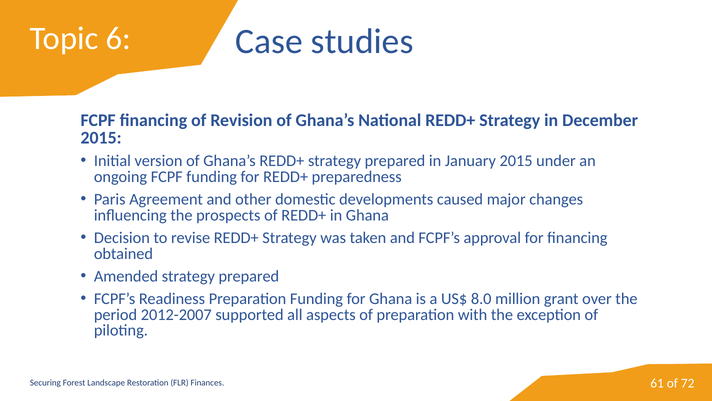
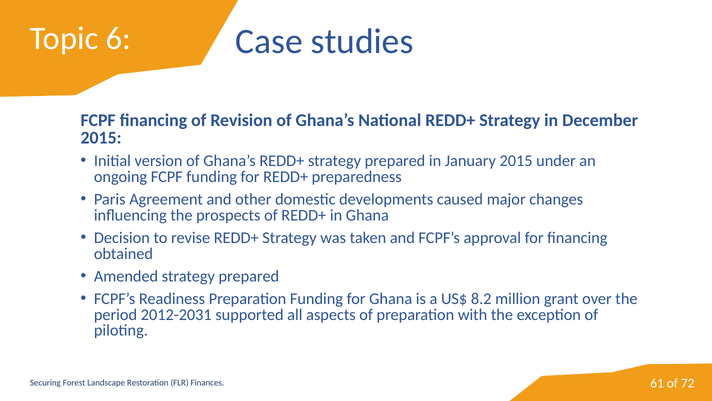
8.0: 8.0 -> 8.2
2012-2007: 2012-2007 -> 2012-2031
